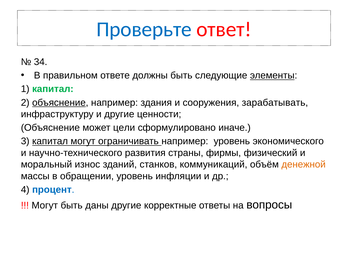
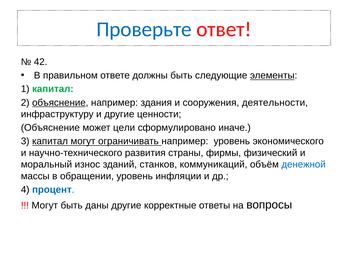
34: 34 -> 42
зарабатывать: зарабатывать -> деятельности
денежной colour: orange -> blue
